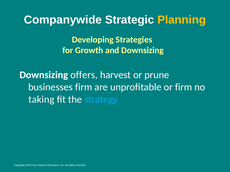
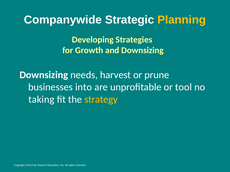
offers: offers -> needs
businesses firm: firm -> into
or firm: firm -> tool
strategy colour: light blue -> yellow
